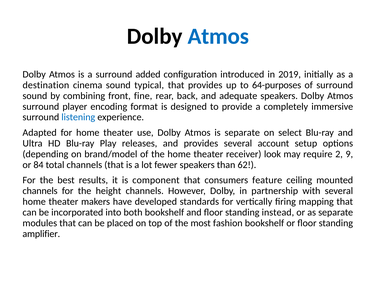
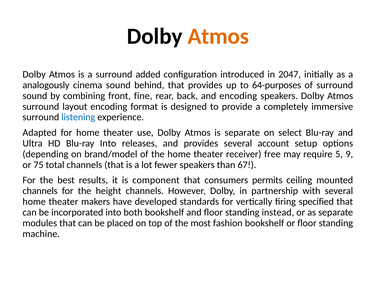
Atmos at (218, 36) colour: blue -> orange
2019: 2019 -> 2047
destination: destination -> analogously
typical: typical -> behind
and adequate: adequate -> encoding
player: player -> layout
Blu-ray Play: Play -> Into
look: look -> free
2: 2 -> 5
84: 84 -> 75
62: 62 -> 67
feature: feature -> permits
mapping: mapping -> specified
amplifier: amplifier -> machine
